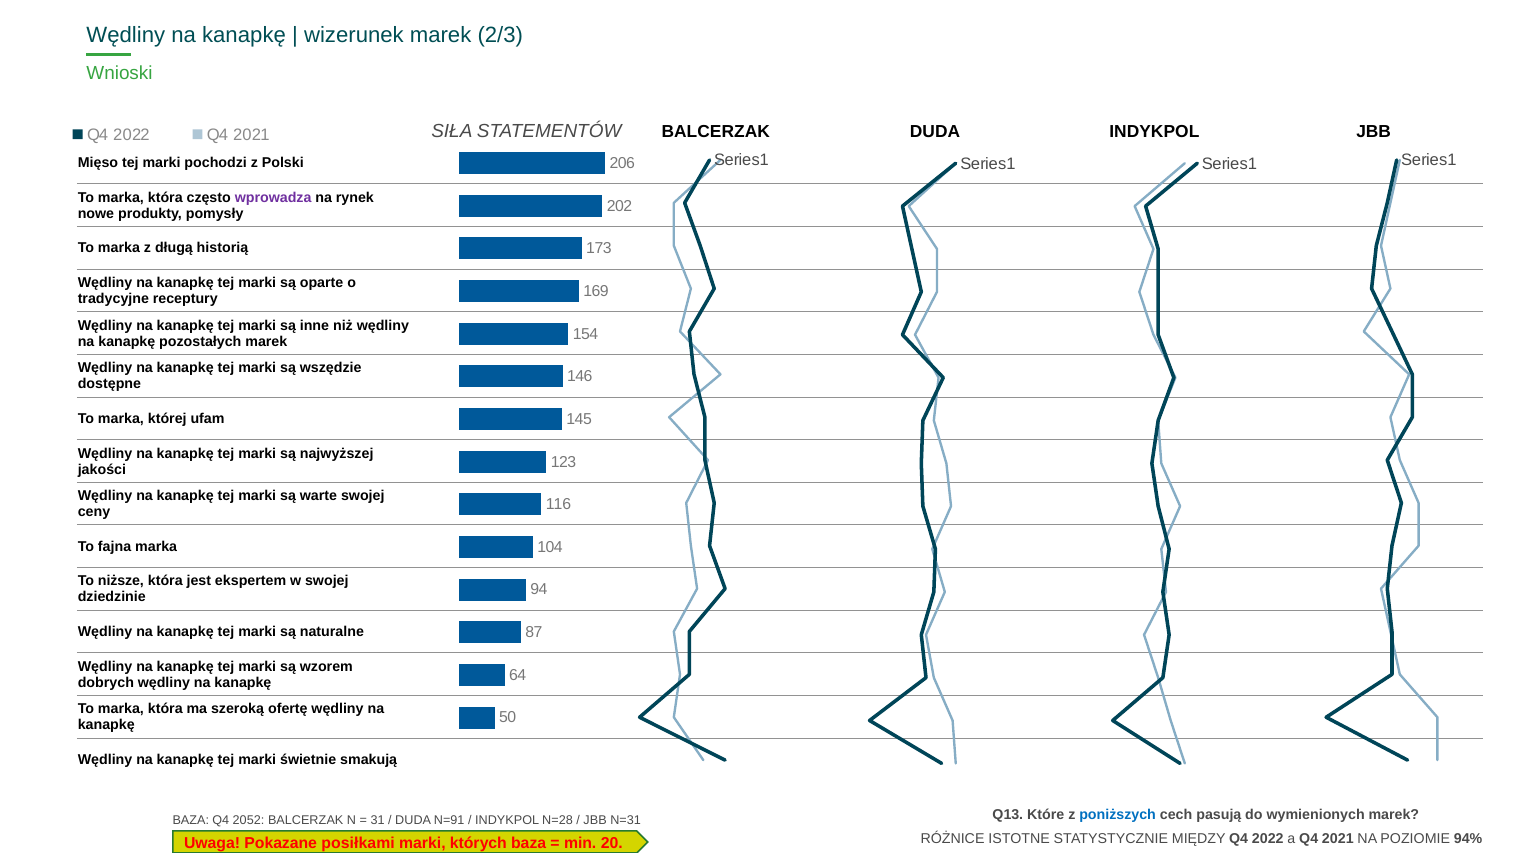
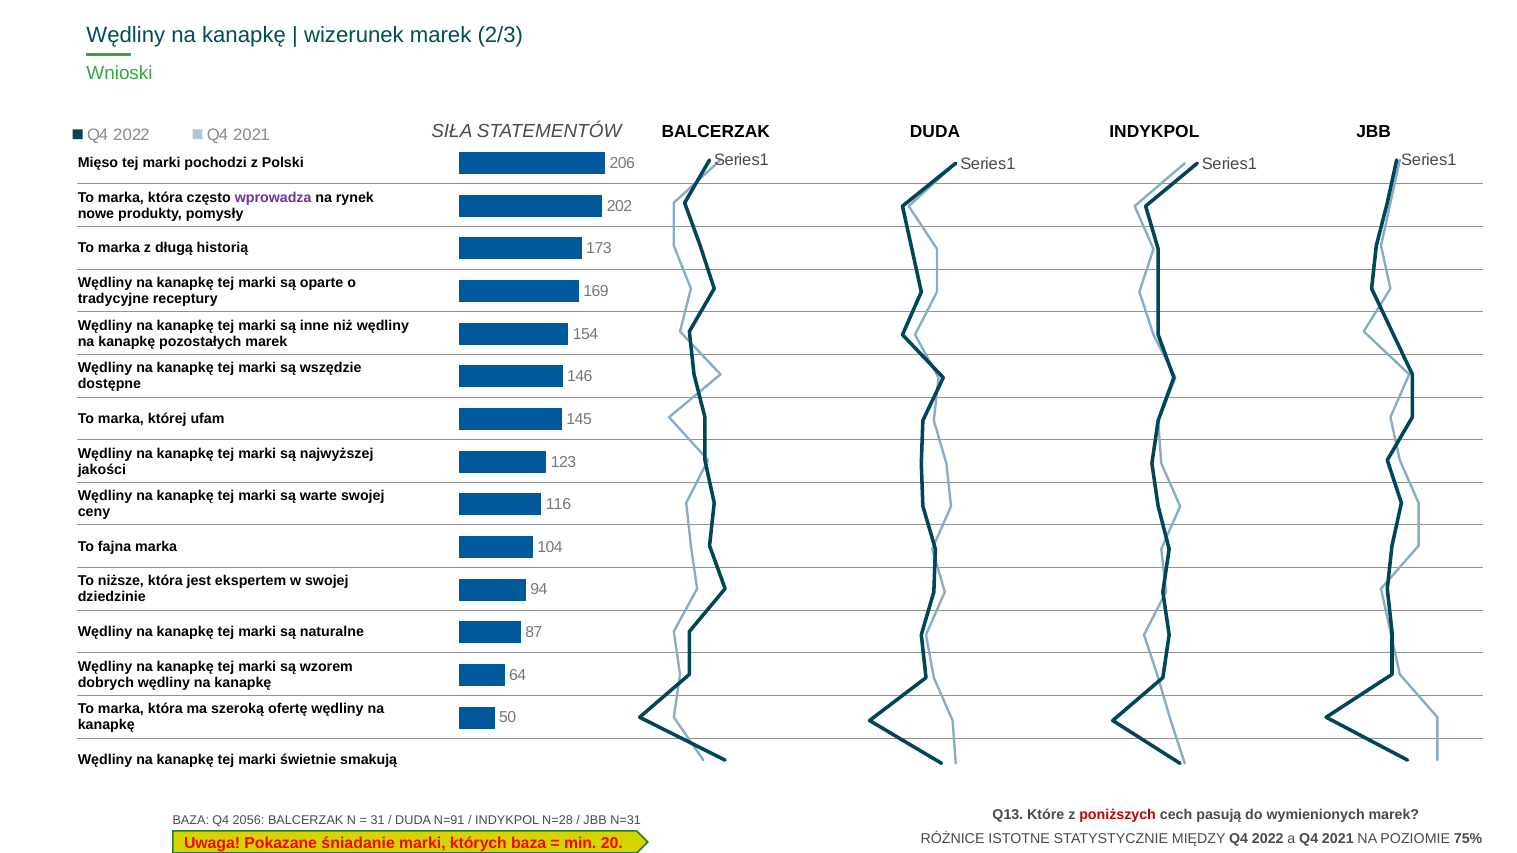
2052: 2052 -> 2056
poniższych colour: blue -> red
94%: 94% -> 75%
posiłkami: posiłkami -> śniadanie
